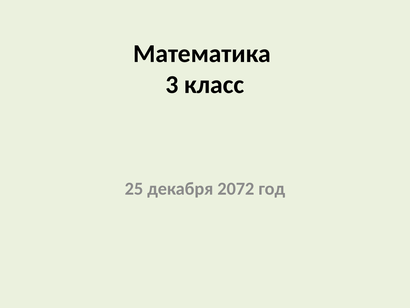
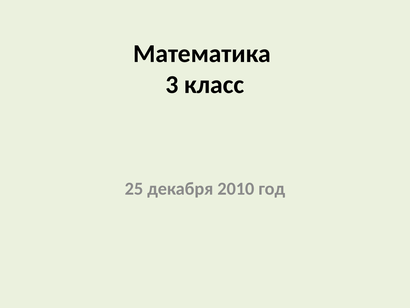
2072: 2072 -> 2010
